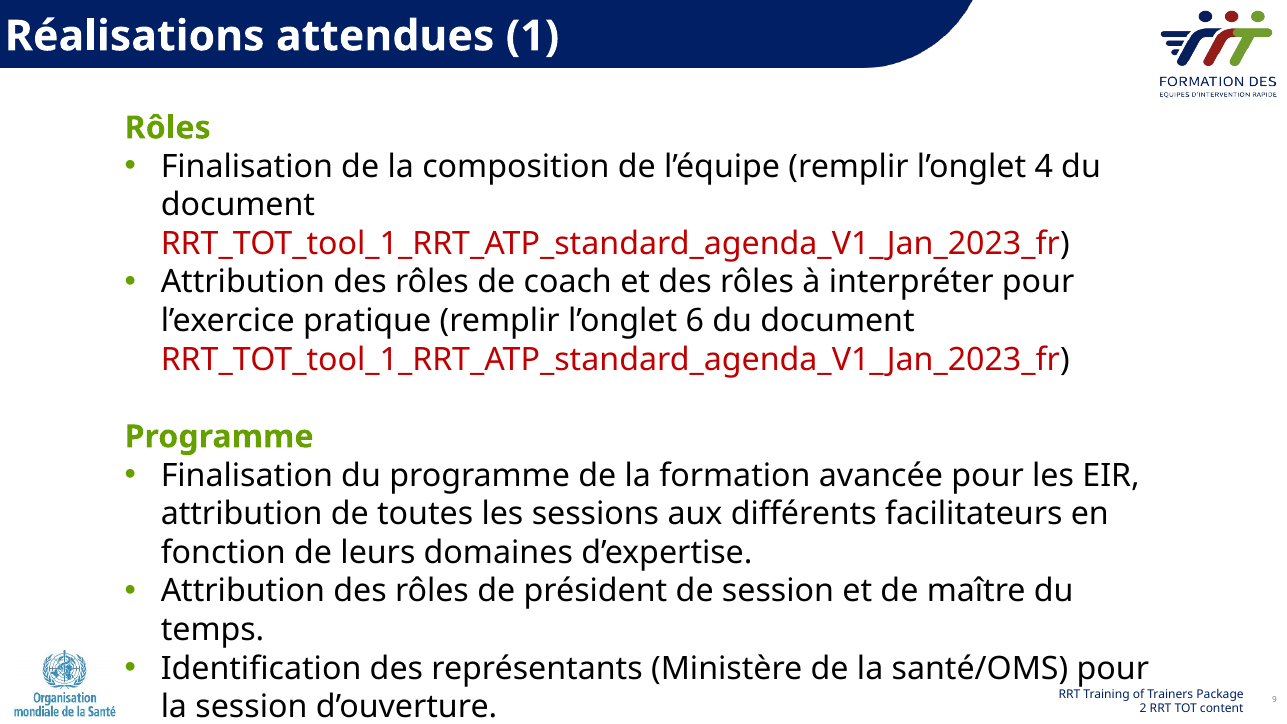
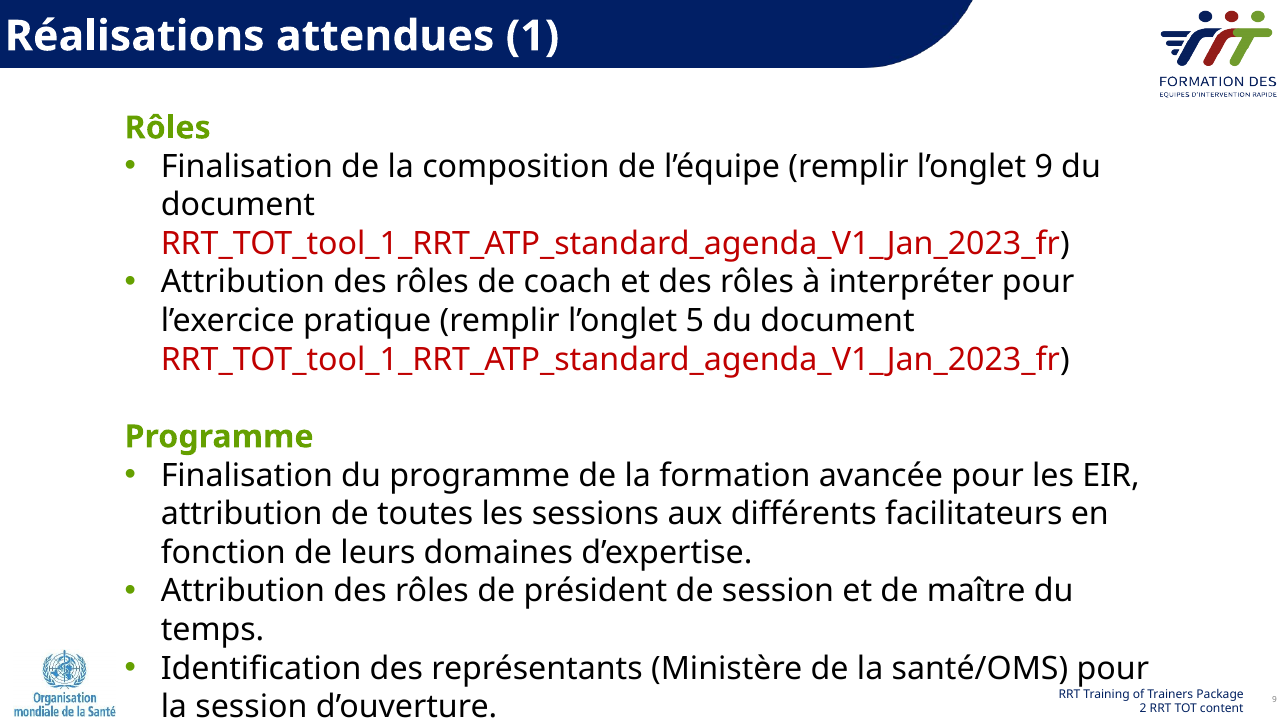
l’onglet 4: 4 -> 9
6: 6 -> 5
